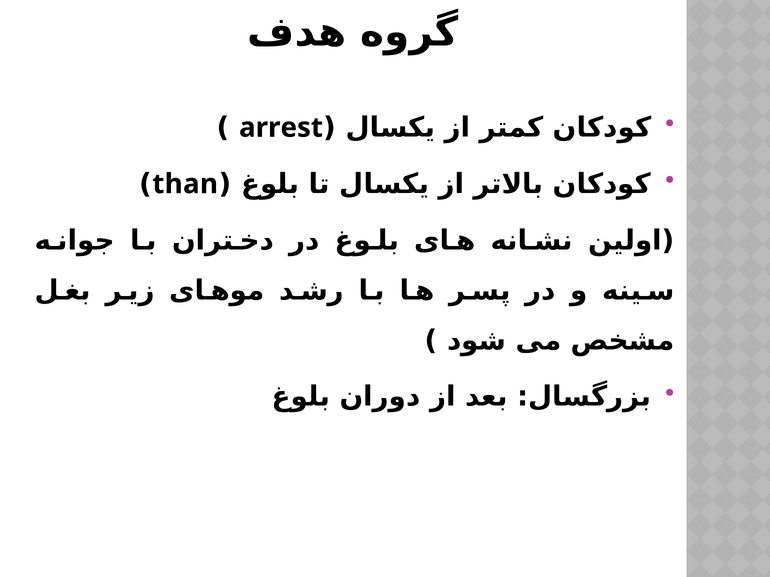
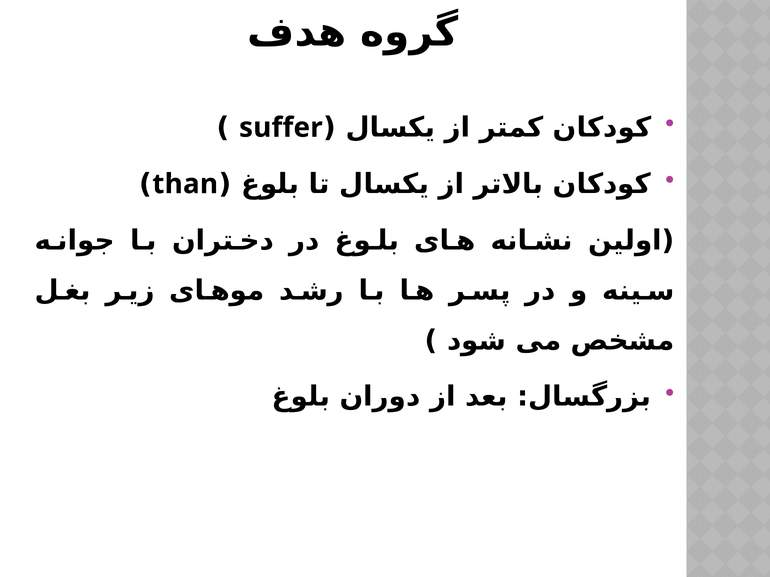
arrest: arrest -> suffer
